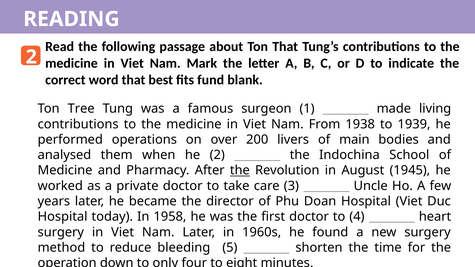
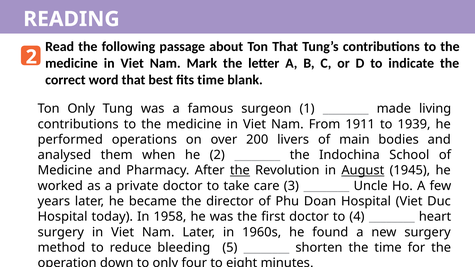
fits fund: fund -> time
Ton Tree: Tree -> Only
1938: 1938 -> 1911
August underline: none -> present
